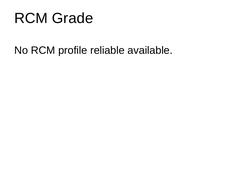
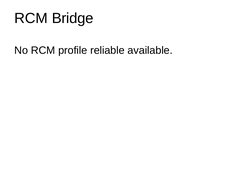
Grade: Grade -> Bridge
